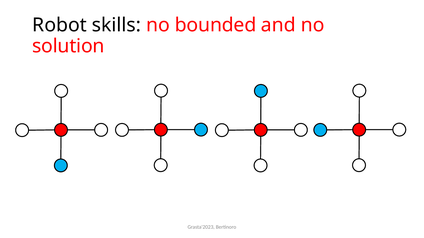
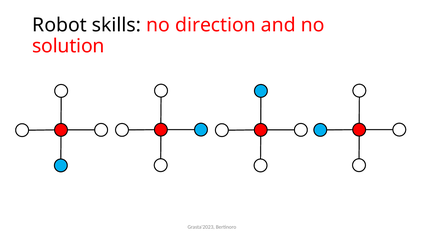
bounded: bounded -> direction
